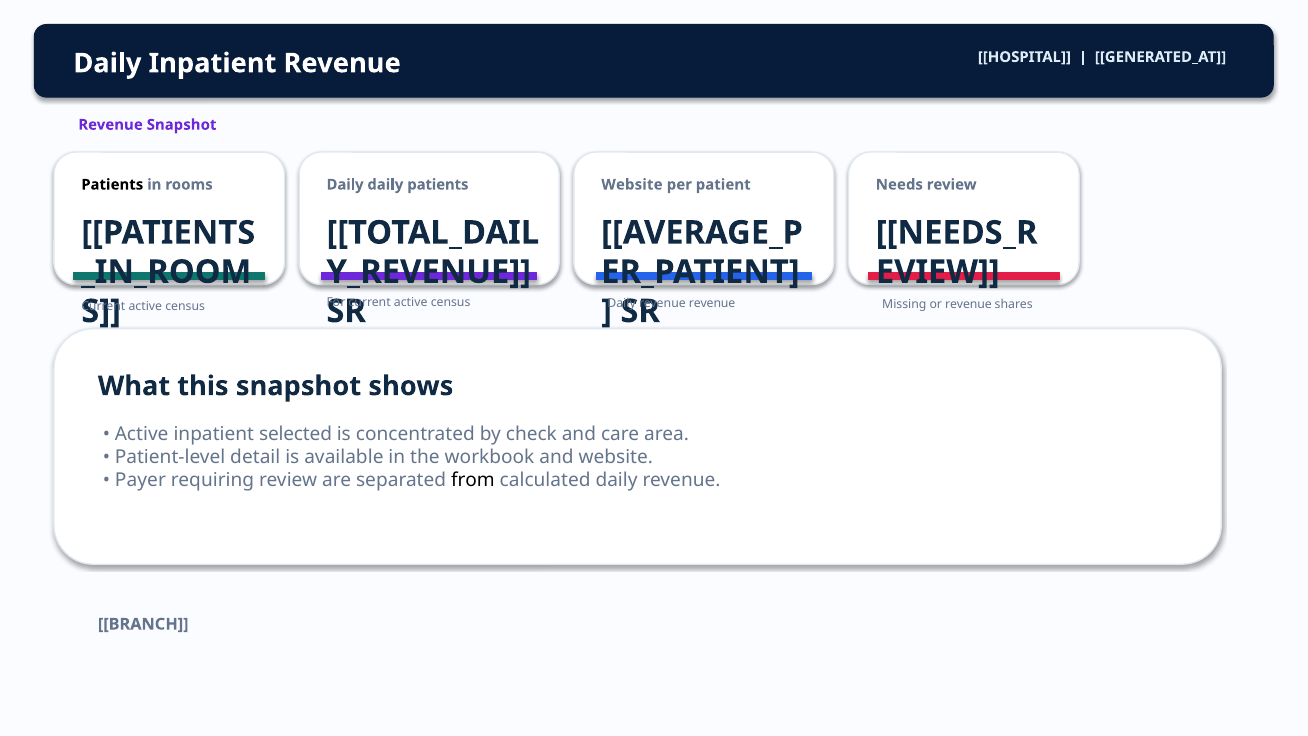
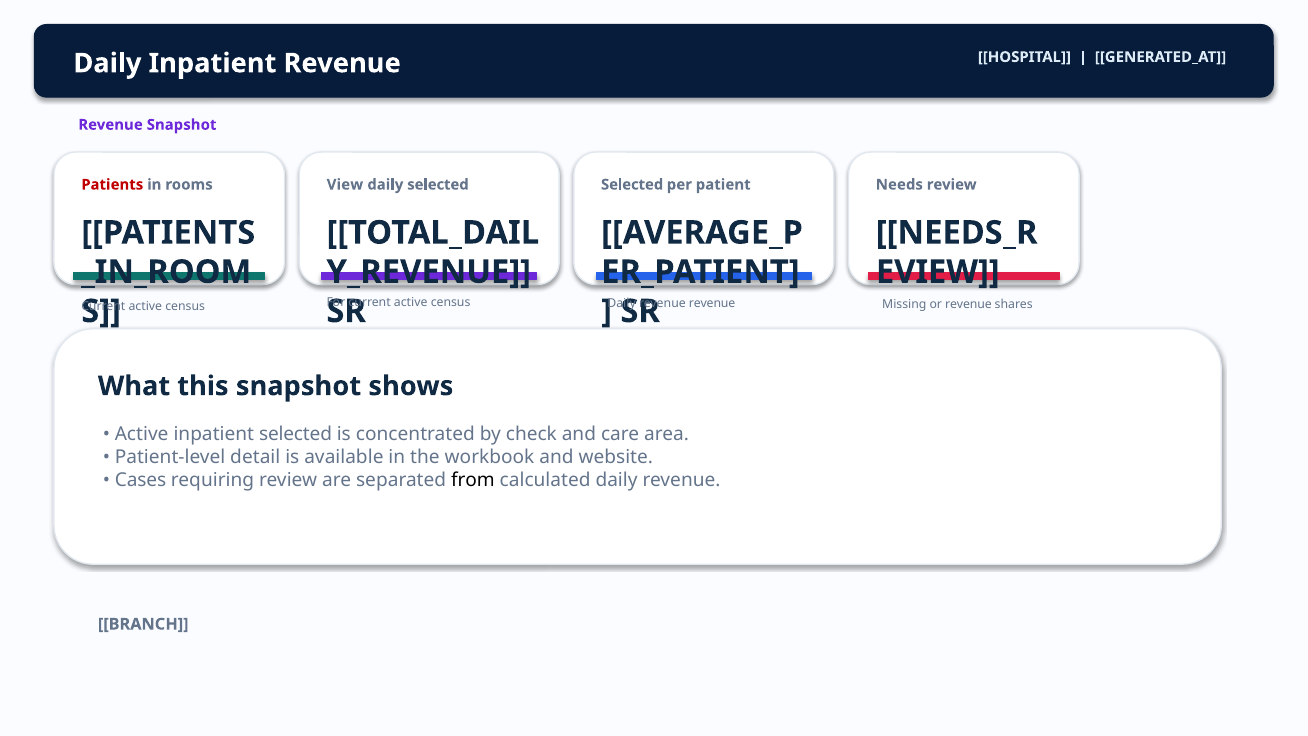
Patients at (112, 185) colour: black -> red
Daily at (345, 185): Daily -> View
daily patients: patients -> selected
Website at (632, 185): Website -> Selected
Payer: Payer -> Cases
